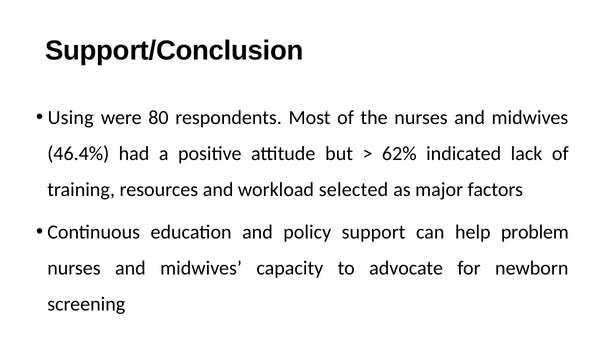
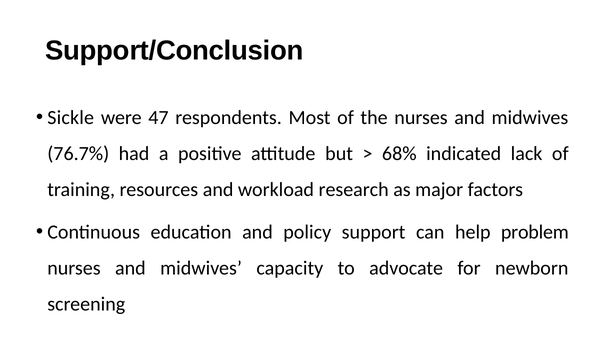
Using: Using -> Sickle
80: 80 -> 47
46.4%: 46.4% -> 76.7%
62%: 62% -> 68%
selected: selected -> research
